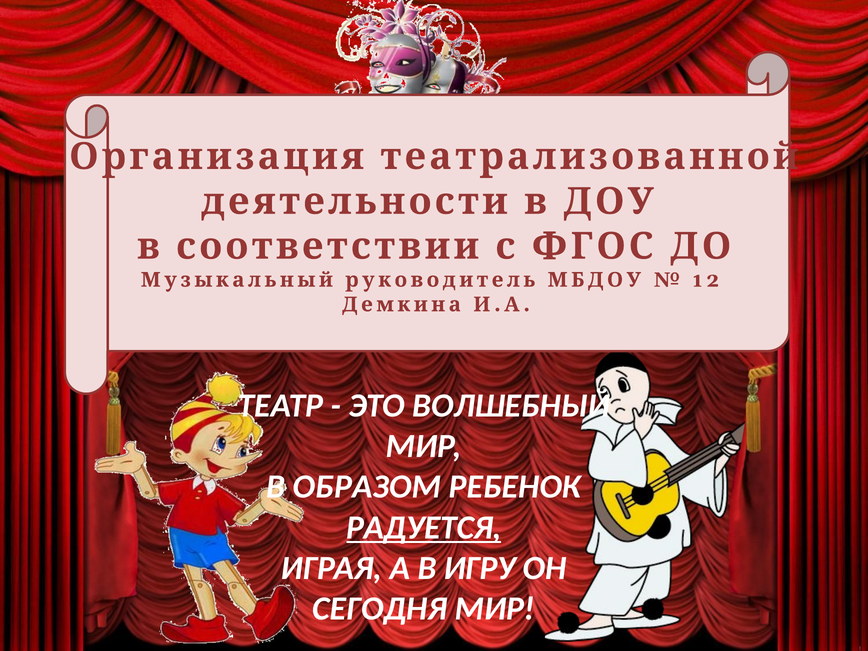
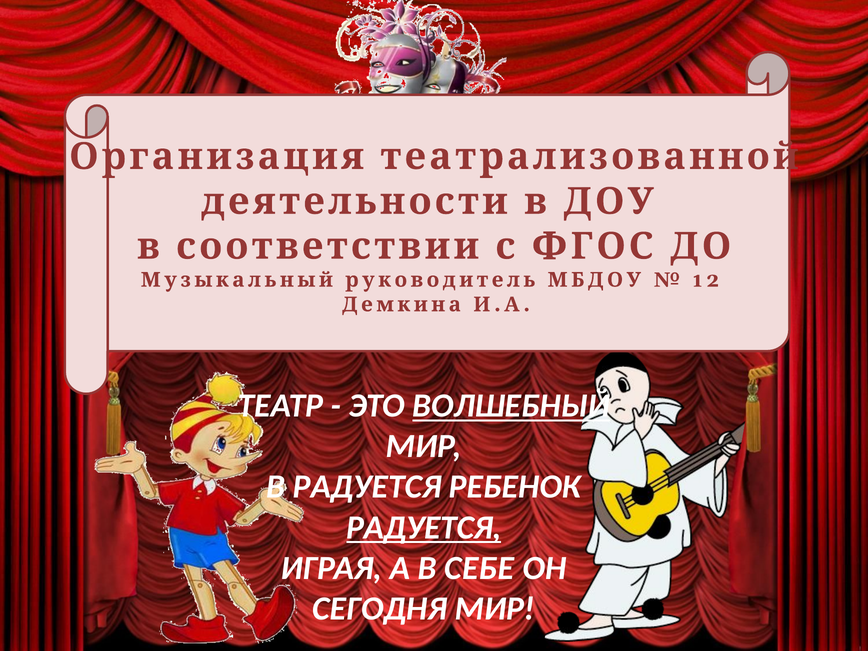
ВОЛШЕБНЫЙ underline: none -> present
В ОБРАЗОМ: ОБРАЗОМ -> РАДУЕТСЯ
ИГРУ: ИГРУ -> СЕБЕ
